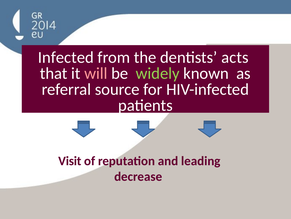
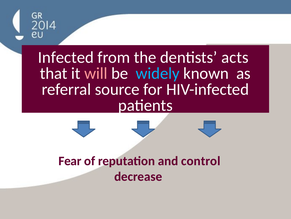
widely colour: light green -> light blue
Visit: Visit -> Fear
leading: leading -> control
